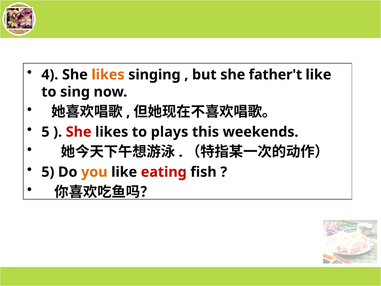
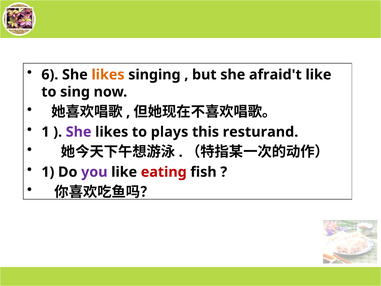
4: 4 -> 6
father't: father't -> afraid't
5 at (45, 132): 5 -> 1
She at (79, 132) colour: red -> purple
weekends: weekends -> resturand
5 at (48, 172): 5 -> 1
you colour: orange -> purple
